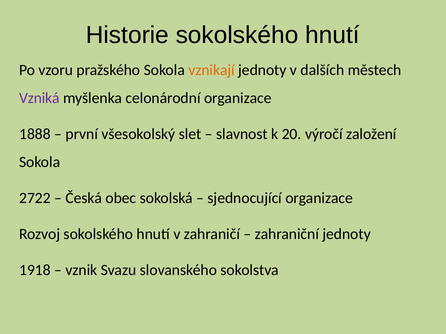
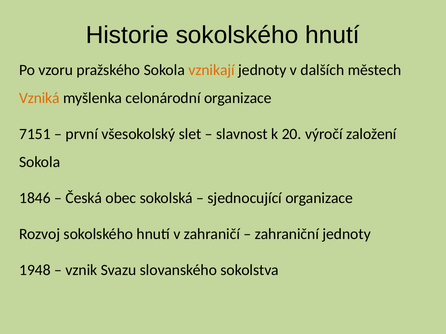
Vzniká colour: purple -> orange
1888: 1888 -> 7151
2722: 2722 -> 1846
1918: 1918 -> 1948
